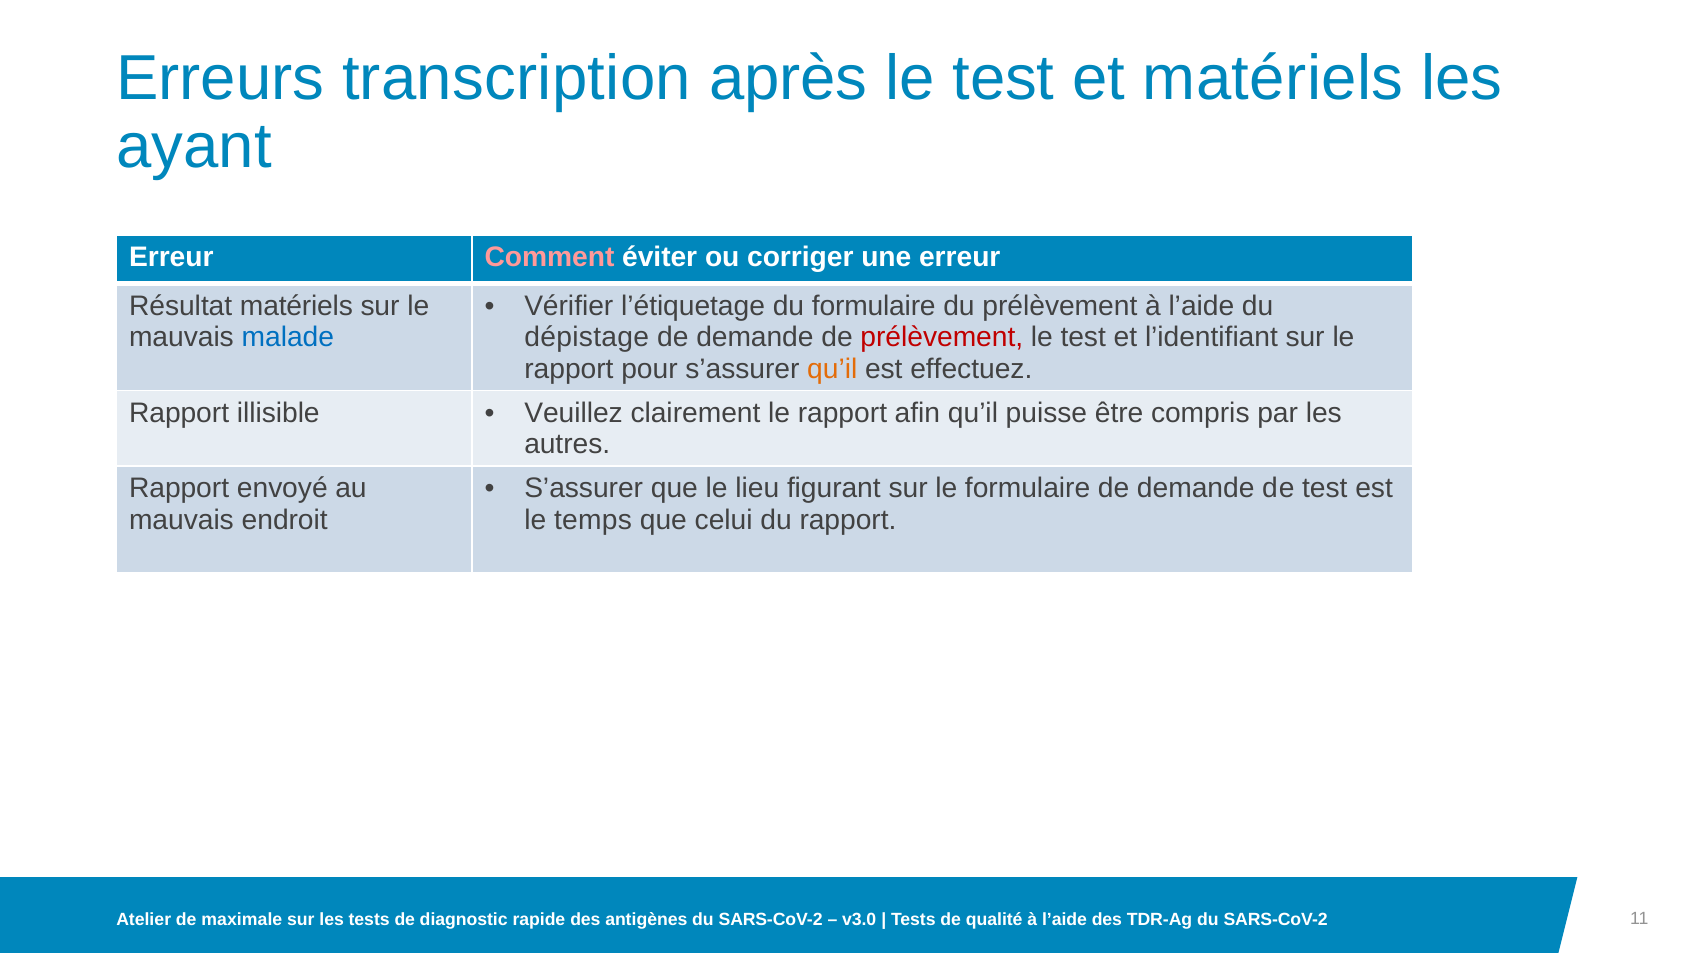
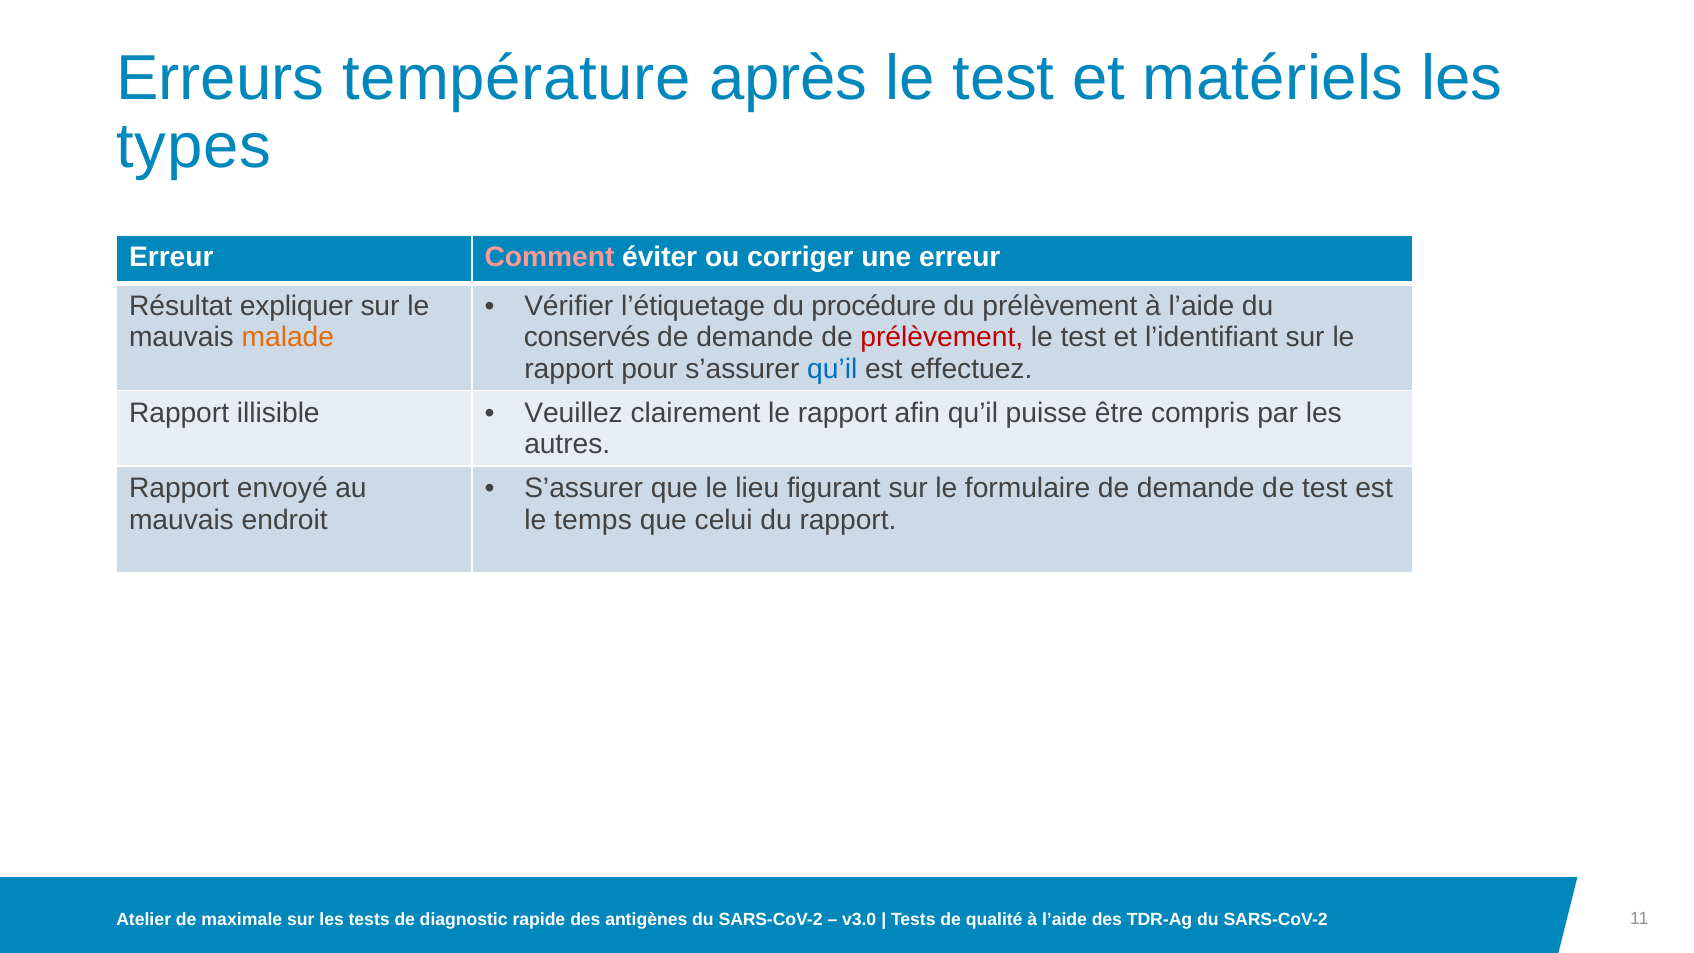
transcription: transcription -> température
ayant: ayant -> types
du formulaire: formulaire -> procédure
Résultat matériels: matériels -> expliquer
malade colour: blue -> orange
dépistage: dépistage -> conservés
qu’il at (832, 369) colour: orange -> blue
